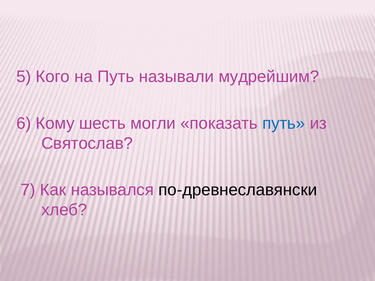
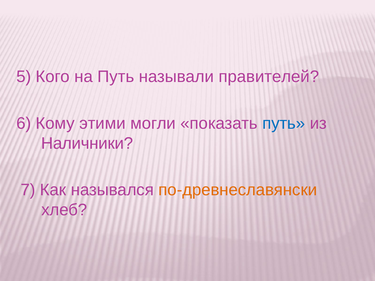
мудрейшим: мудрейшим -> правителей
шесть: шесть -> этими
Святослав: Святослав -> Наличники
по-древнеславянски colour: black -> orange
